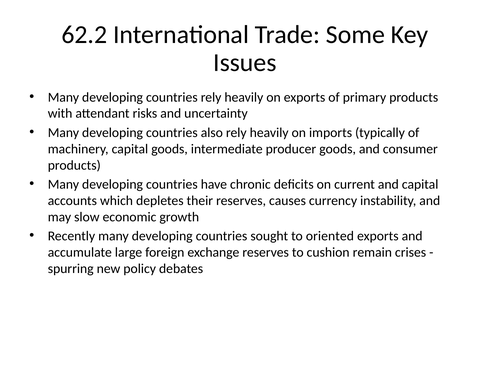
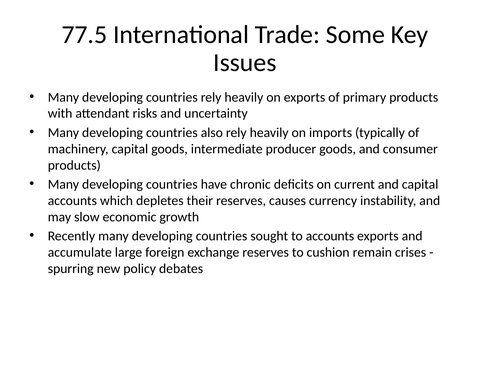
62.2: 62.2 -> 77.5
to oriented: oriented -> accounts
